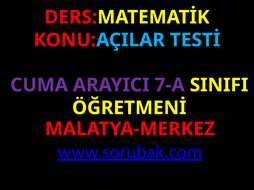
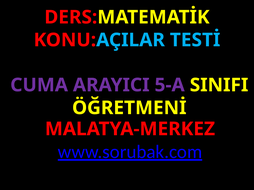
7-A: 7-A -> 5-A
